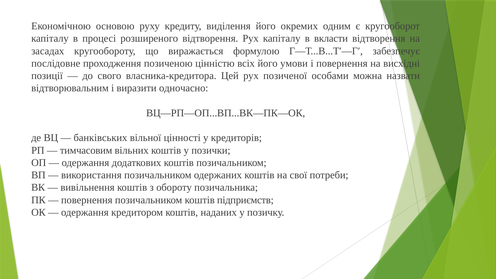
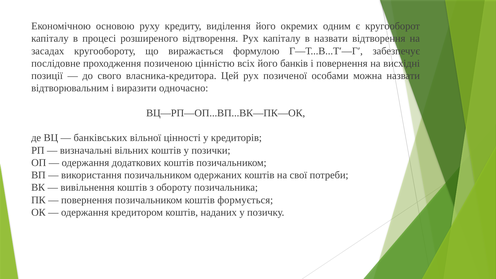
в вкласти: вкласти -> назвати
умови: умови -> банків
тимчасовим: тимчасовим -> визначальні
підприємств: підприємств -> формується
